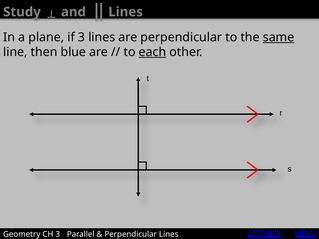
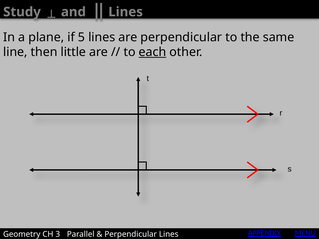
if 3: 3 -> 5
same underline: present -> none
blue: blue -> little
